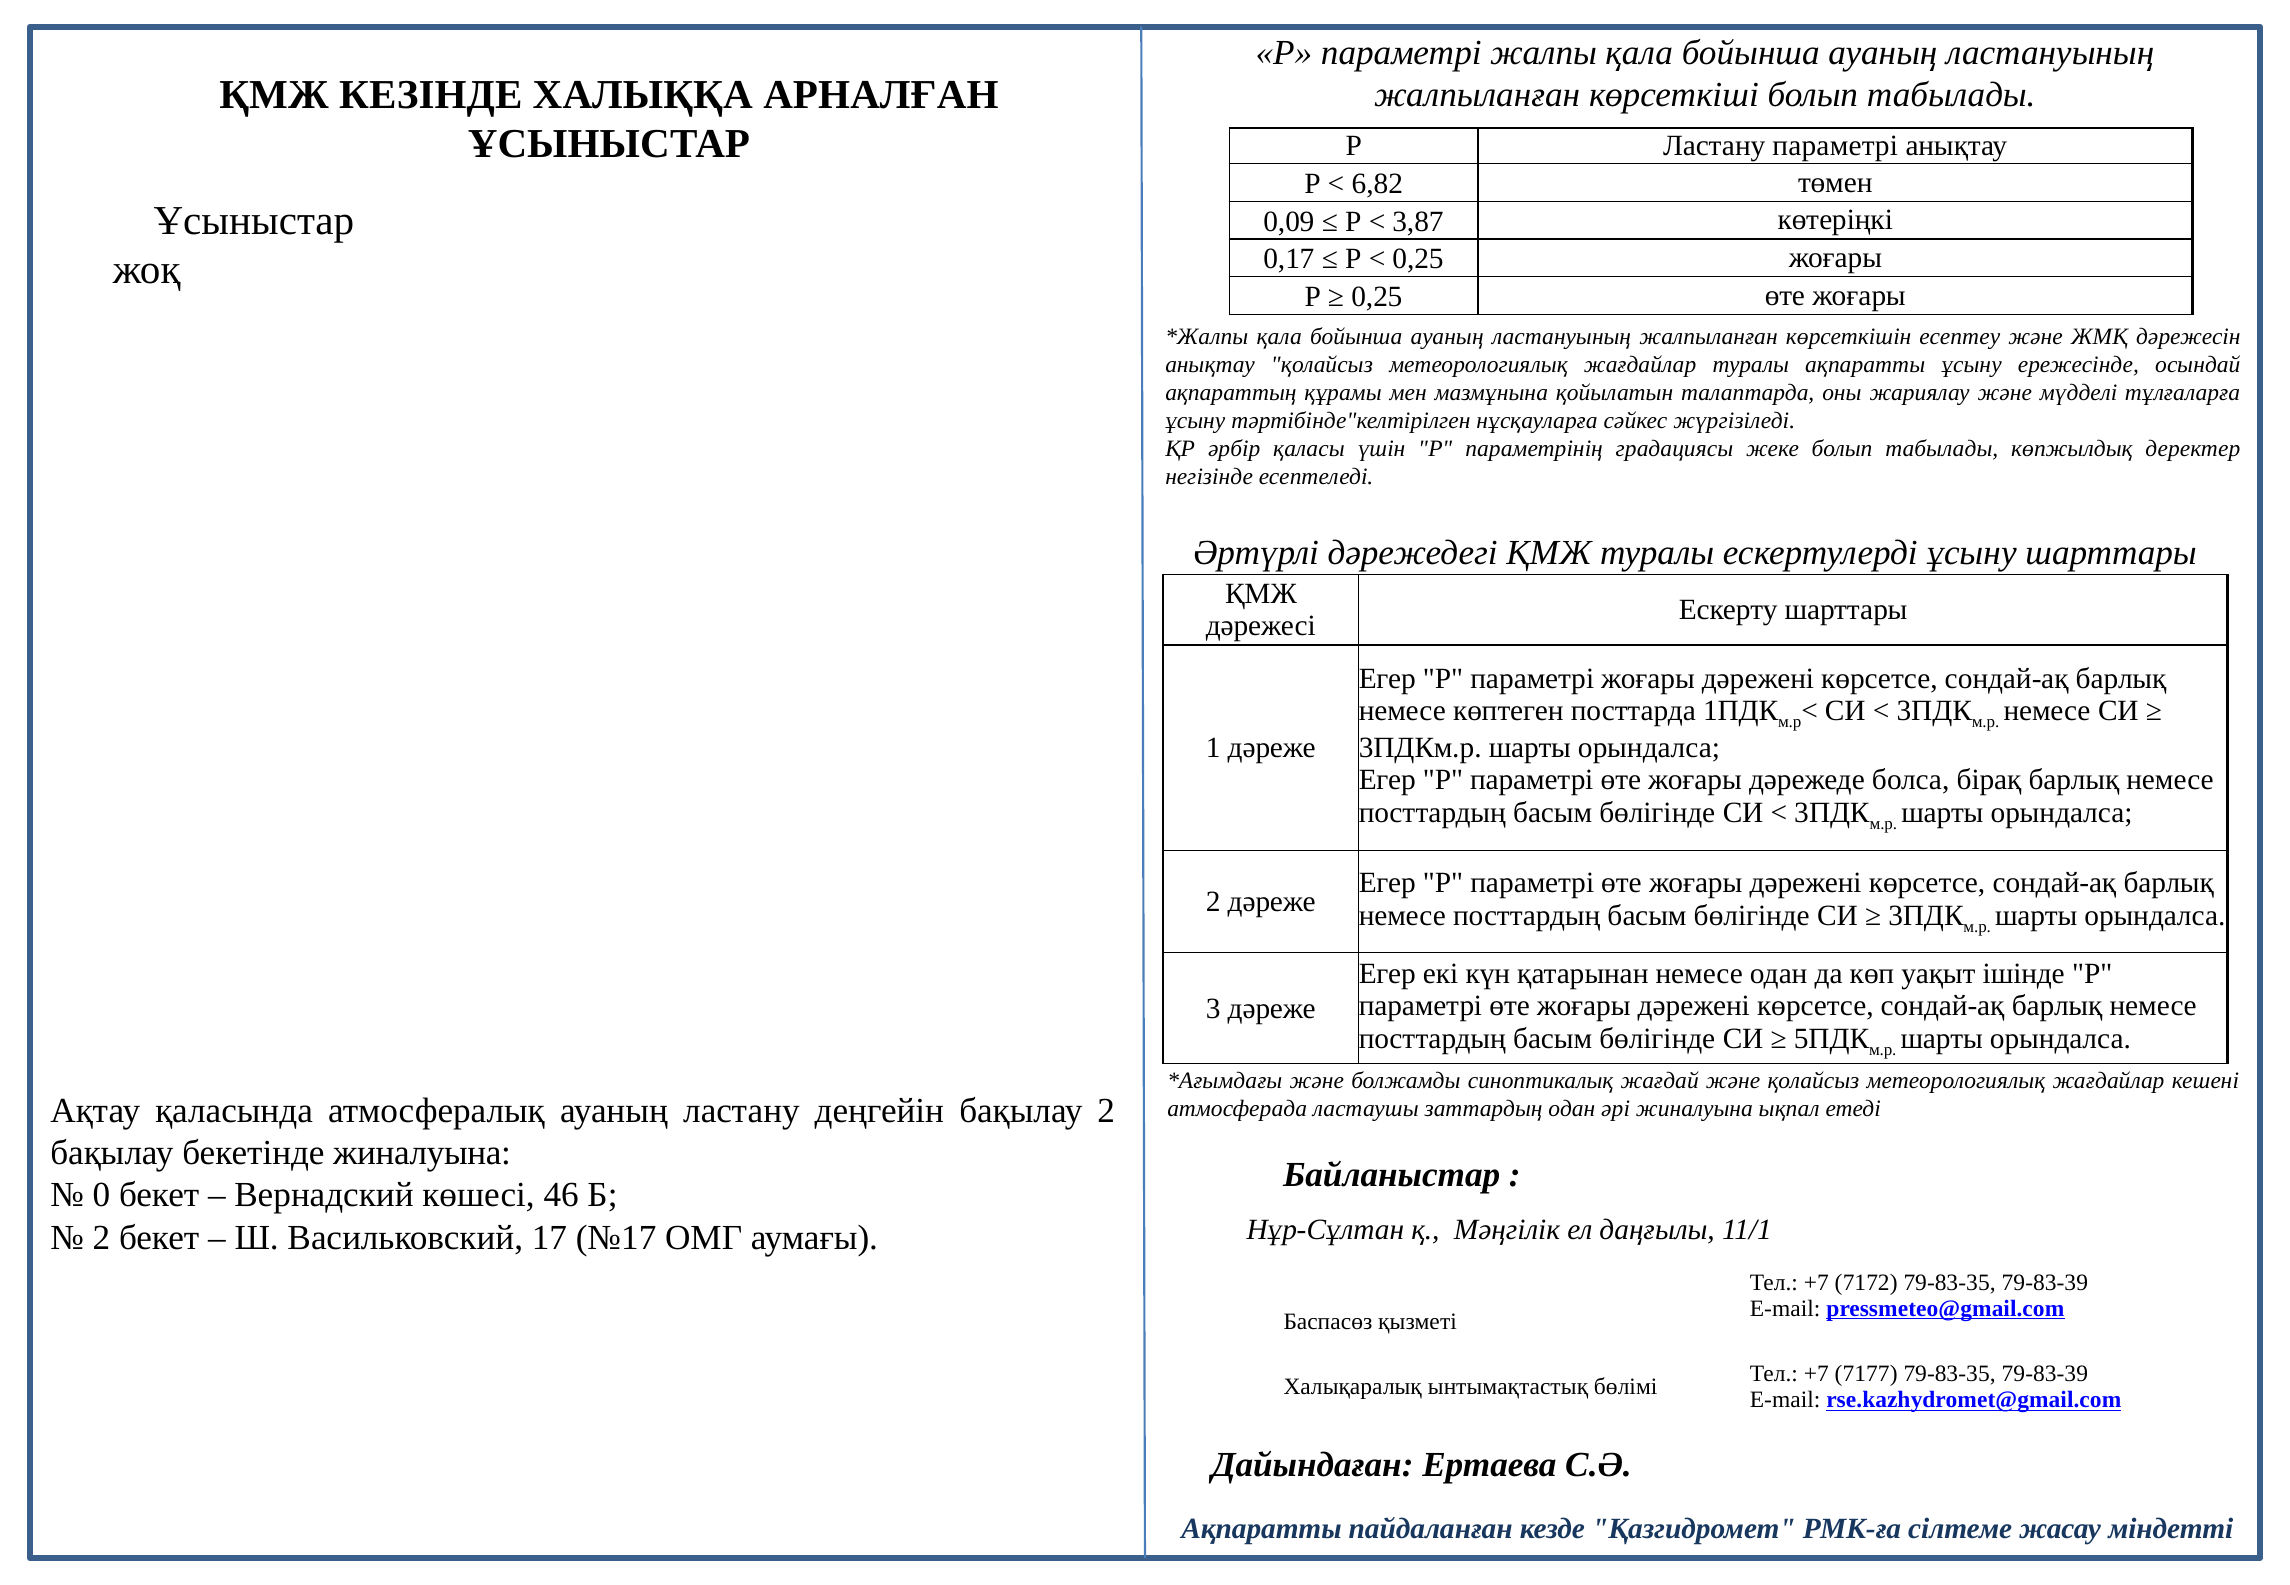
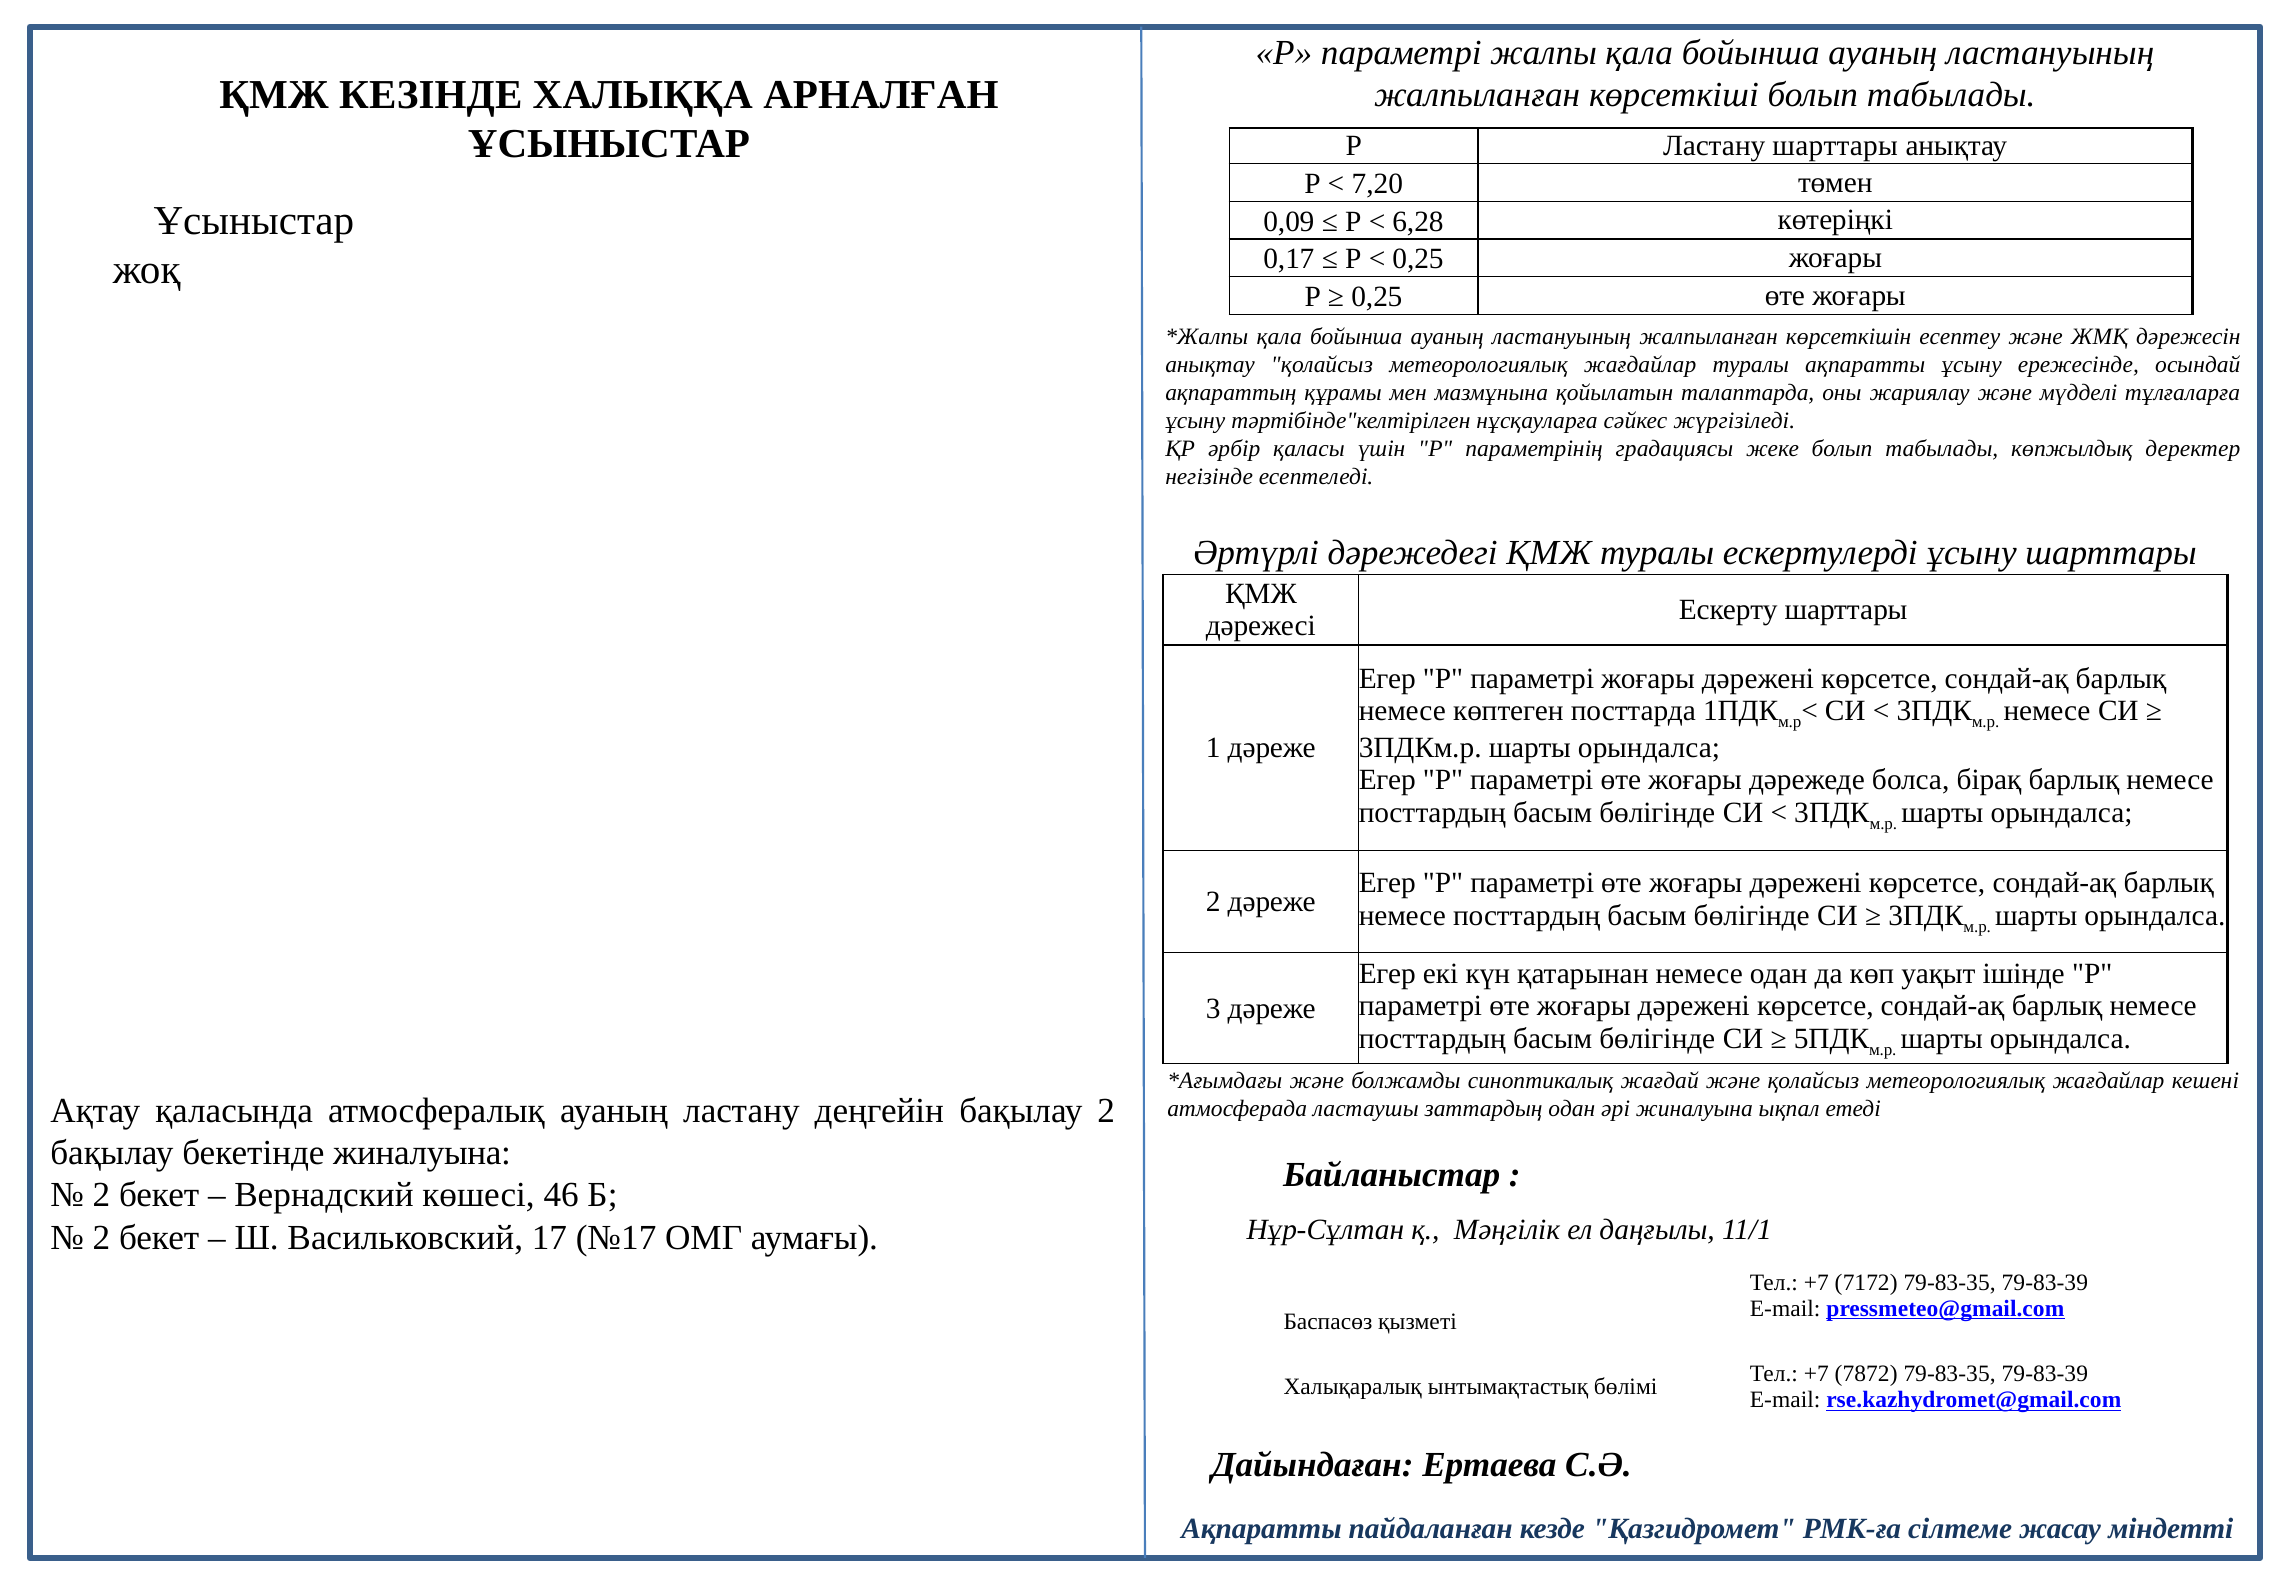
Ластану параметрі: параметрі -> шарттары
6,82: 6,82 -> 7,20
3,87: 3,87 -> 6,28
0 at (102, 1196): 0 -> 2
7177: 7177 -> 7872
